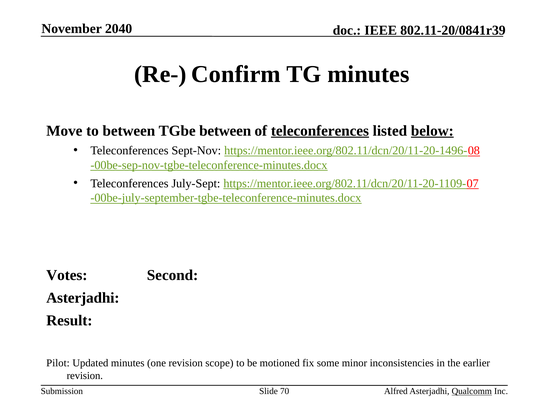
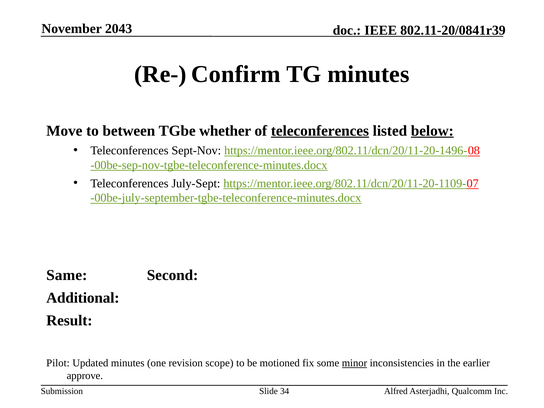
2040: 2040 -> 2043
TGbe between: between -> whether
Votes: Votes -> Same
Asterjadhi at (83, 298): Asterjadhi -> Additional
minor underline: none -> present
revision at (85, 376): revision -> approve
70: 70 -> 34
Qualcomm underline: present -> none
